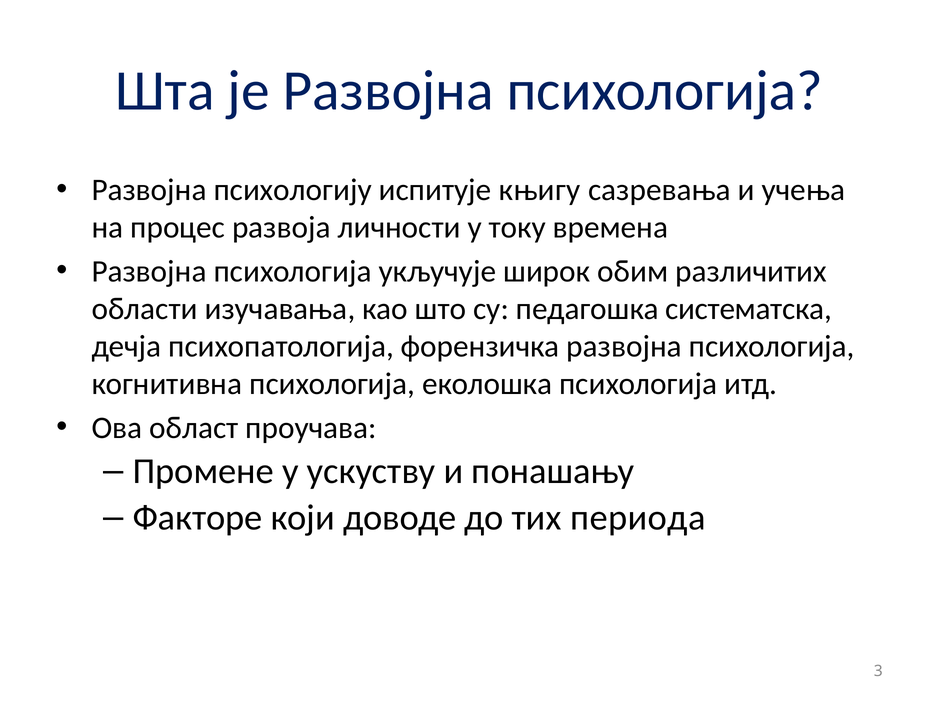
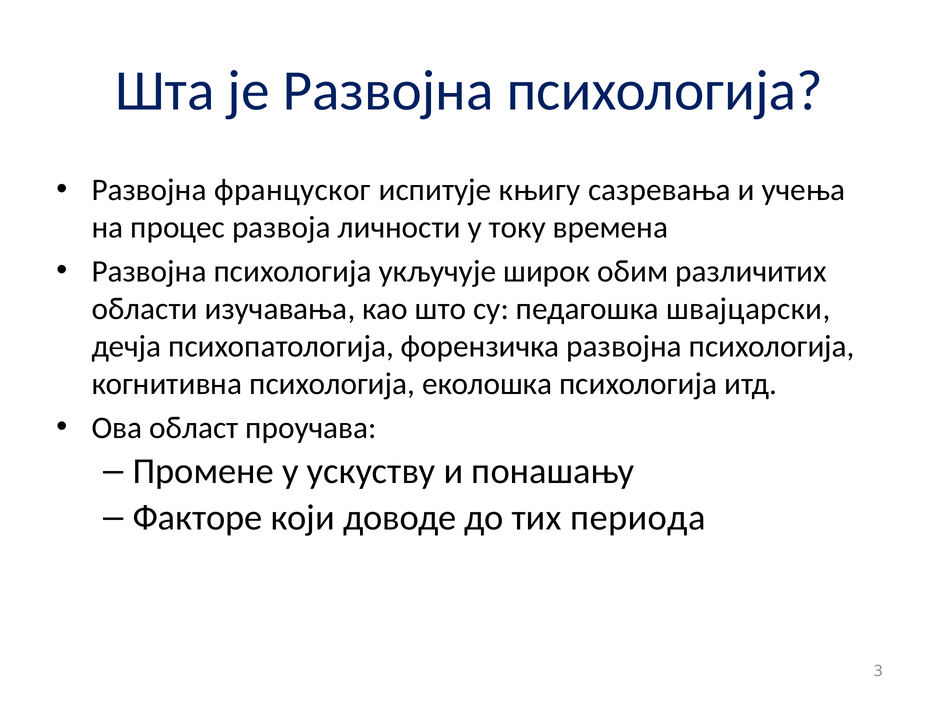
психологију: психологију -> француског
систематска: систематска -> швајцарски
